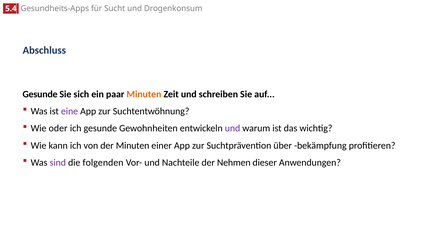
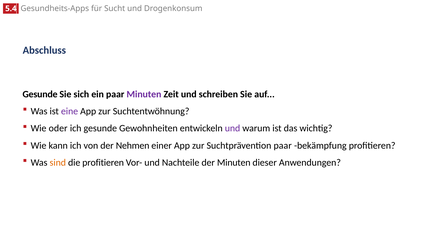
Minuten at (144, 94) colour: orange -> purple
der Minuten: Minuten -> Nehmen
Suchtprävention über: über -> paar
sind colour: purple -> orange
die folgenden: folgenden -> profitieren
der Nehmen: Nehmen -> Minuten
